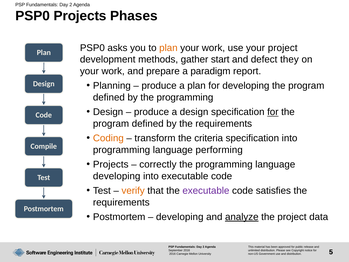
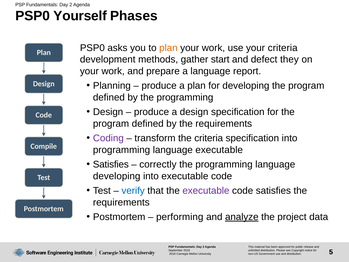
PSP0 Projects: Projects -> Yourself
your project: project -> criteria
a paradigm: paradigm -> language
for at (273, 112) underline: present -> none
Coding colour: orange -> purple
language performing: performing -> executable
Projects at (111, 164): Projects -> Satisfies
verify colour: orange -> blue
developing at (180, 217): developing -> performing
